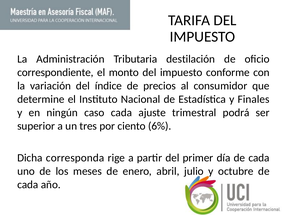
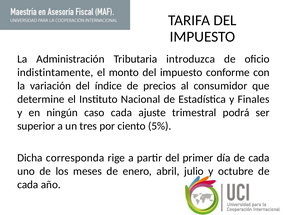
destilación: destilación -> introduzca
correspondiente: correspondiente -> indistintamente
6%: 6% -> 5%
